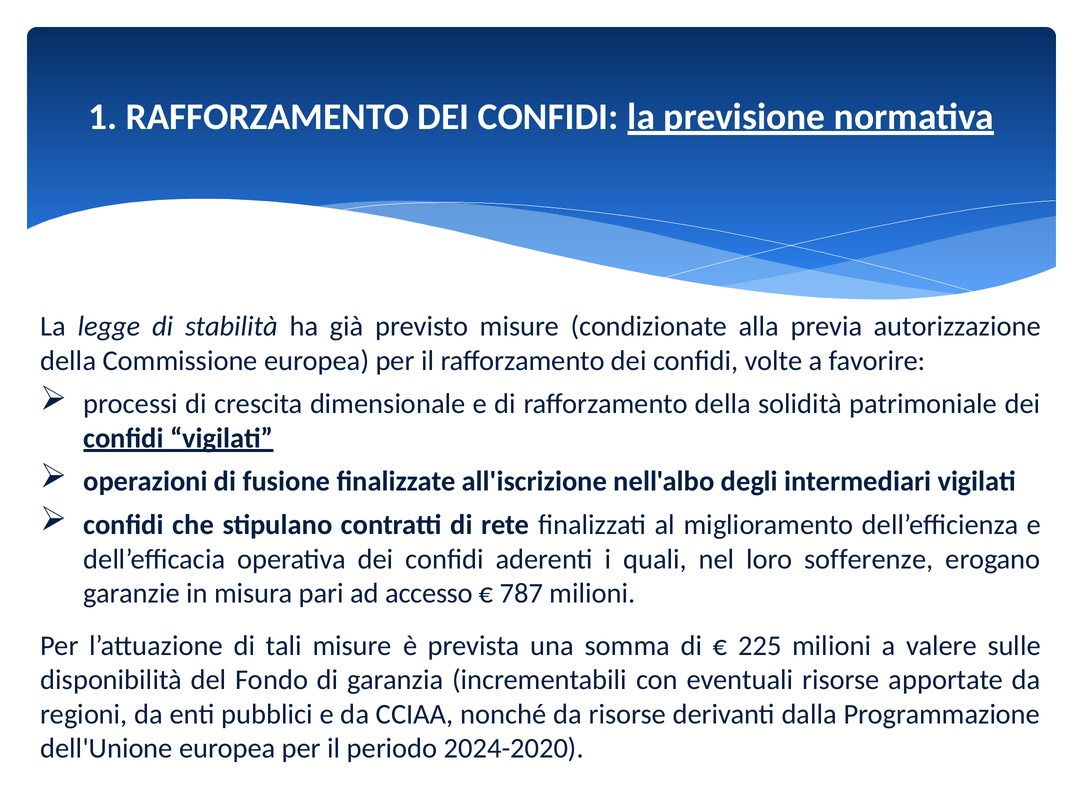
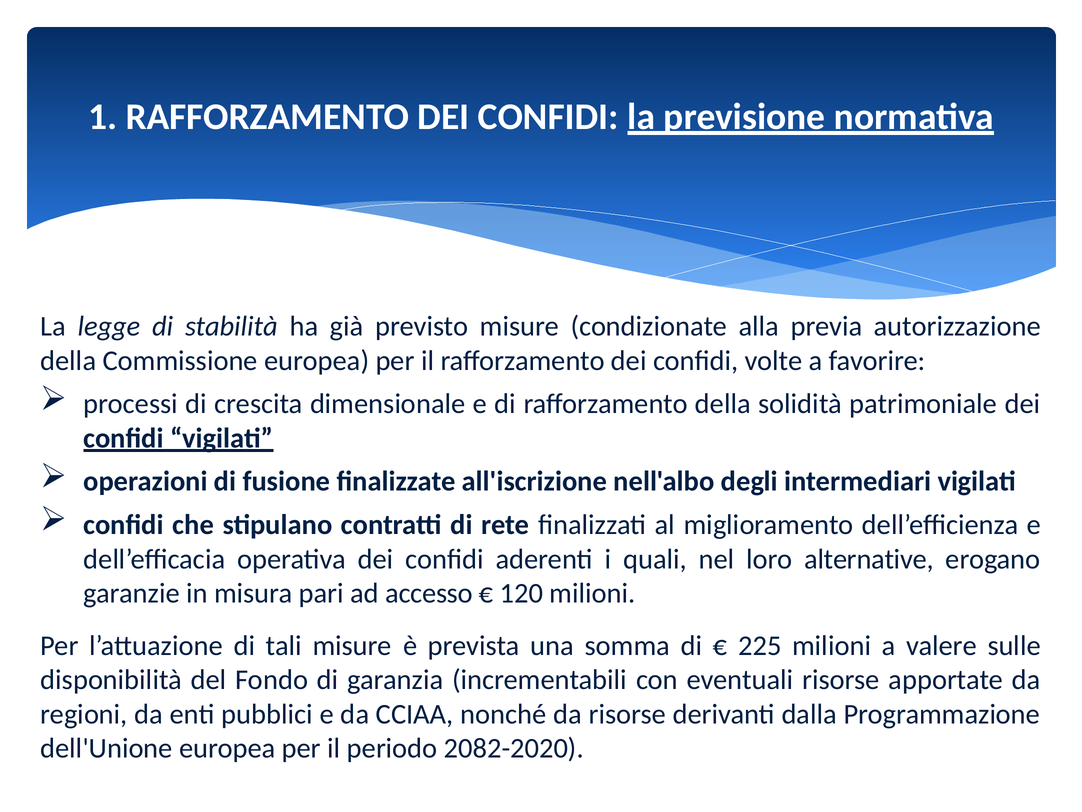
sofferenze: sofferenze -> alternative
787: 787 -> 120
2024-2020: 2024-2020 -> 2082-2020
